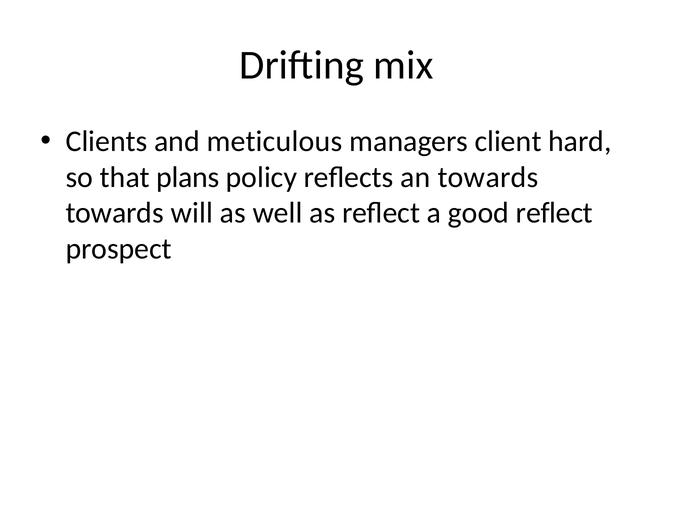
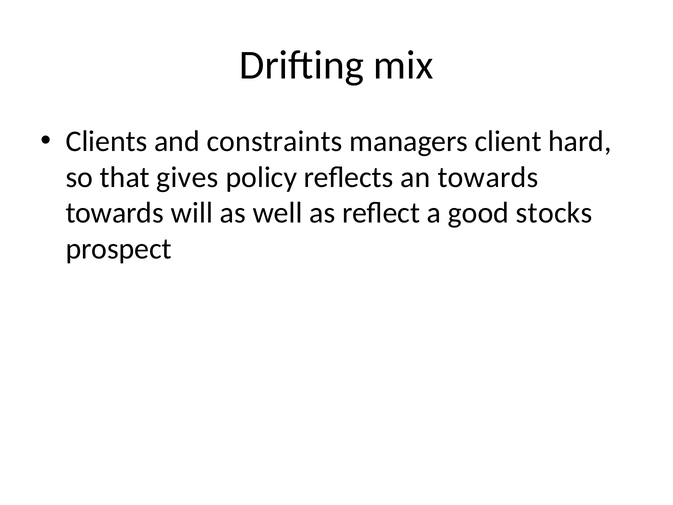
meticulous: meticulous -> constraints
plans: plans -> gives
good reflect: reflect -> stocks
